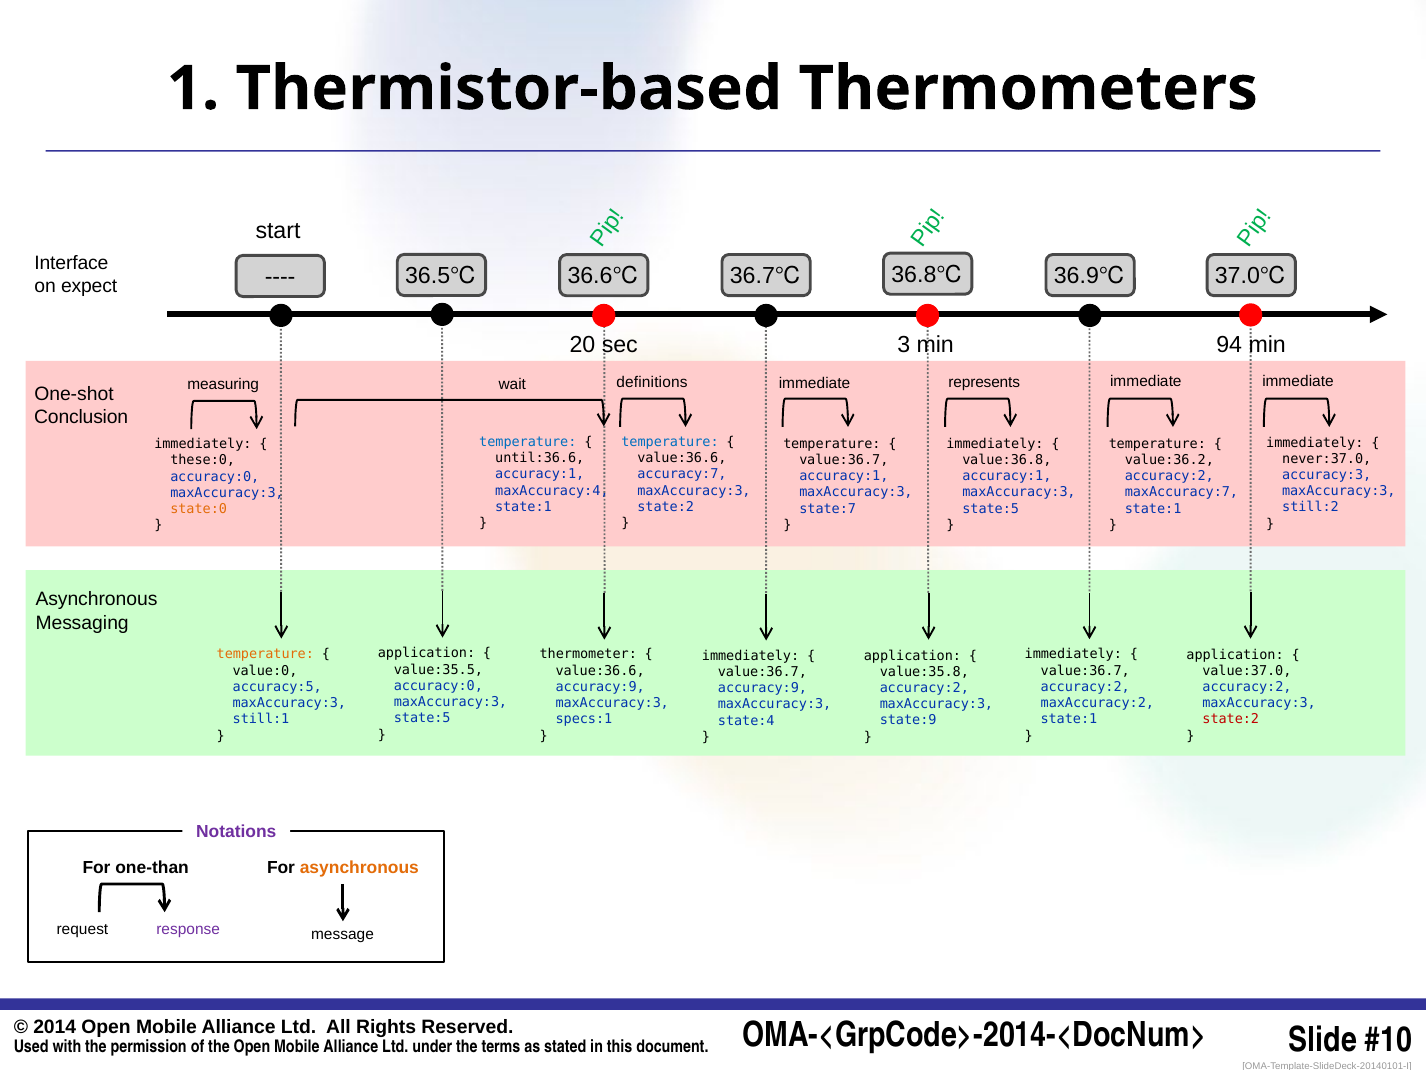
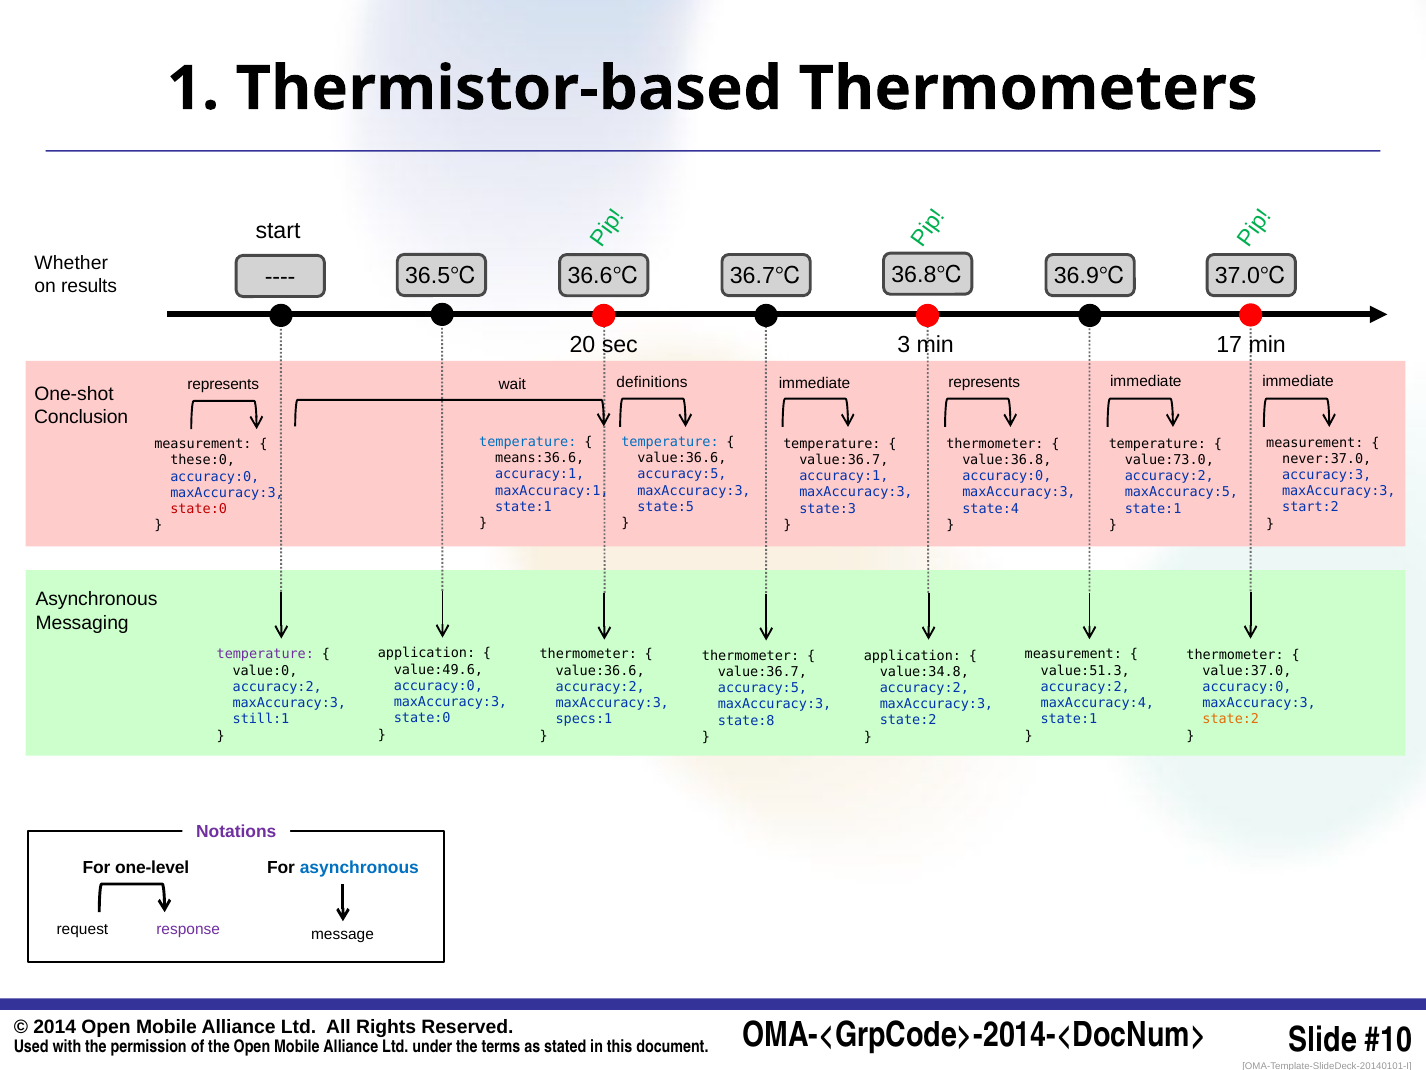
Interface: Interface -> Whether
expect: expect -> results
94: 94 -> 17
measuring at (223, 385): measuring -> represents
immediately at (1315, 442): immediately -> measurement
immediately at (995, 443): immediately -> thermometer
immediately at (203, 444): immediately -> measurement
until:36.6: until:36.6 -> means:36.6
value:36.2: value:36.2 -> value:73.0
accuracy:7 at (682, 474): accuracy:7 -> accuracy:5
accuracy:1 at (1007, 476): accuracy:1 -> accuracy:0
maxAccuracy:4: maxAccuracy:4 -> maxAccuracy:1
maxAccuracy:7: maxAccuracy:7 -> maxAccuracy:5
state:2 at (666, 507): state:2 -> state:5
still:2: still:2 -> start:2
state:5 at (991, 508): state:5 -> state:4
state:7: state:7 -> state:3
state:0 at (199, 509) colour: orange -> red
temperature at (265, 654) colour: orange -> purple
immediately at (1073, 654): immediately -> measurement
application at (1235, 654): application -> thermometer
immediately at (751, 655): immediately -> thermometer
value:35.5: value:35.5 -> value:49.6
value:36.7 at (1085, 671): value:36.7 -> value:51.3
value:35.8: value:35.8 -> value:34.8
accuracy:5 at (277, 687): accuracy:5 -> accuracy:2
accuracy:9 at (600, 687): accuracy:9 -> accuracy:2
accuracy:2 at (1247, 687): accuracy:2 -> accuracy:0
accuracy:9 at (762, 688): accuracy:9 -> accuracy:5
maxAccuracy:2: maxAccuracy:2 -> maxAccuracy:4
state:5 at (422, 718): state:5 -> state:0
state:2 at (1231, 719) colour: red -> orange
state:9 at (908, 720): state:9 -> state:2
state:4: state:4 -> state:8
one-than: one-than -> one-level
asynchronous at (359, 867) colour: orange -> blue
